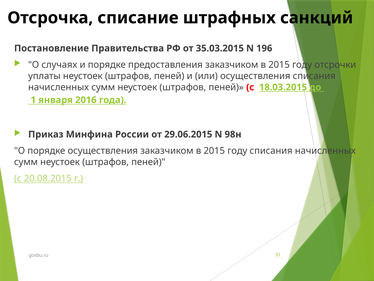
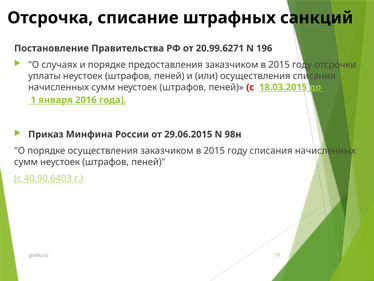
35.03.2015: 35.03.2015 -> 20.99.6271
20.08.2015: 20.08.2015 -> 40.90.6403
